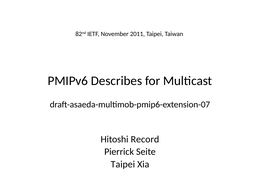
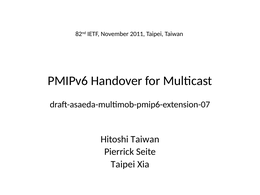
Describes: Describes -> Handover
Hitoshi Record: Record -> Taiwan
